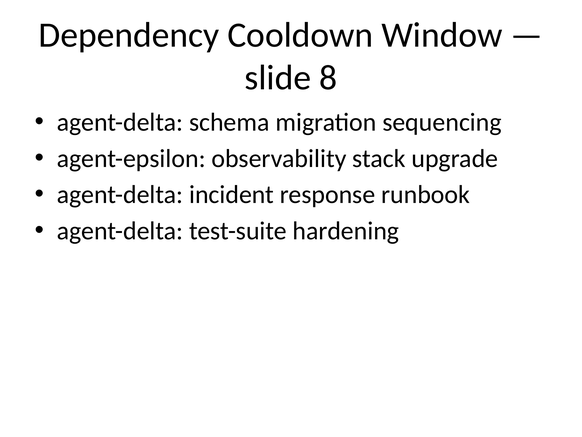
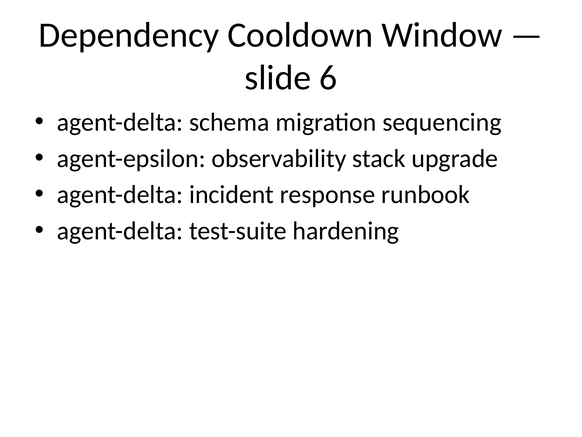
8: 8 -> 6
